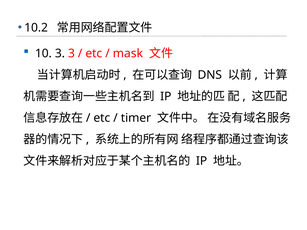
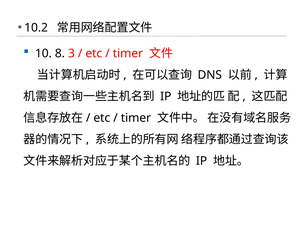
10 3: 3 -> 8
mask at (128, 54): mask -> timer
